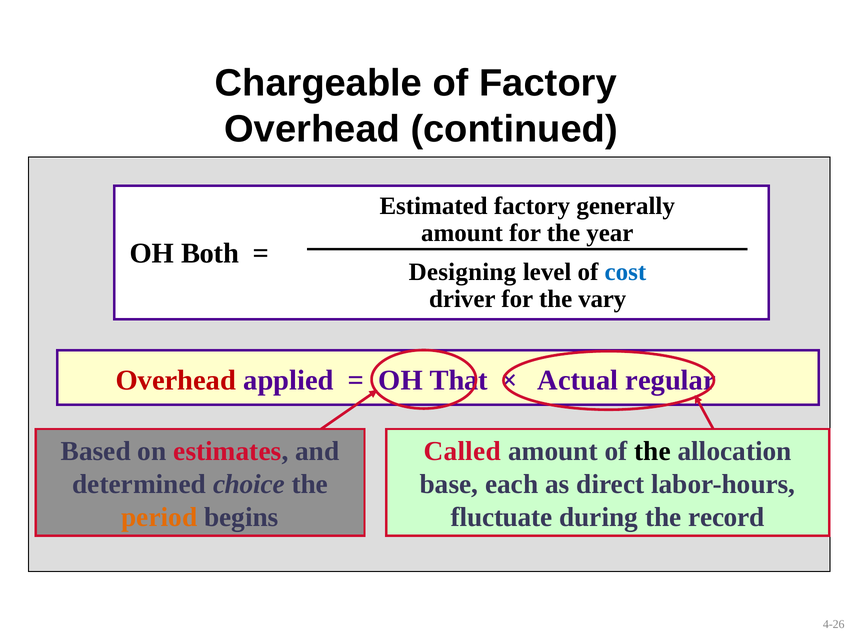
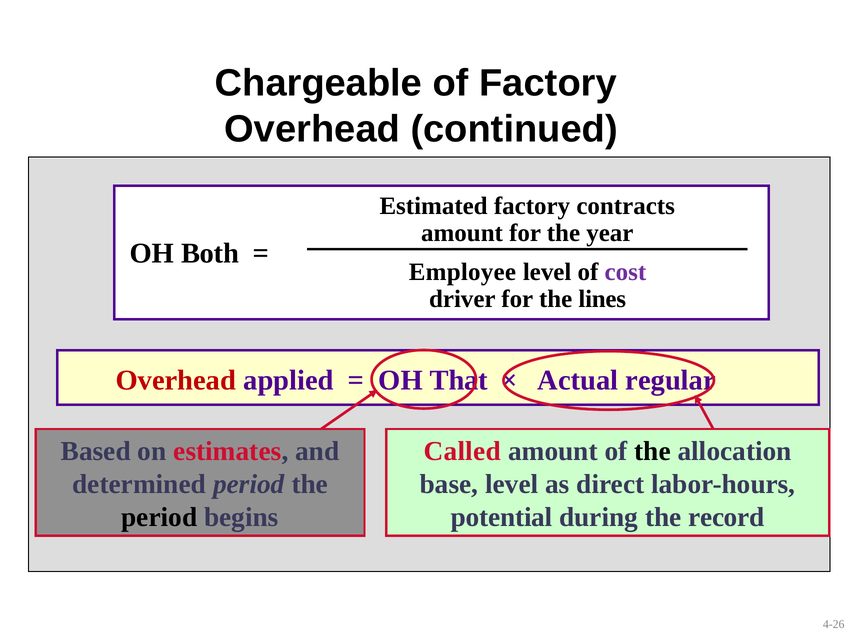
generally: generally -> contracts
Designing: Designing -> Employee
cost colour: blue -> purple
vary: vary -> lines
determined choice: choice -> period
base each: each -> level
period at (159, 517) colour: orange -> black
fluctuate: fluctuate -> potential
